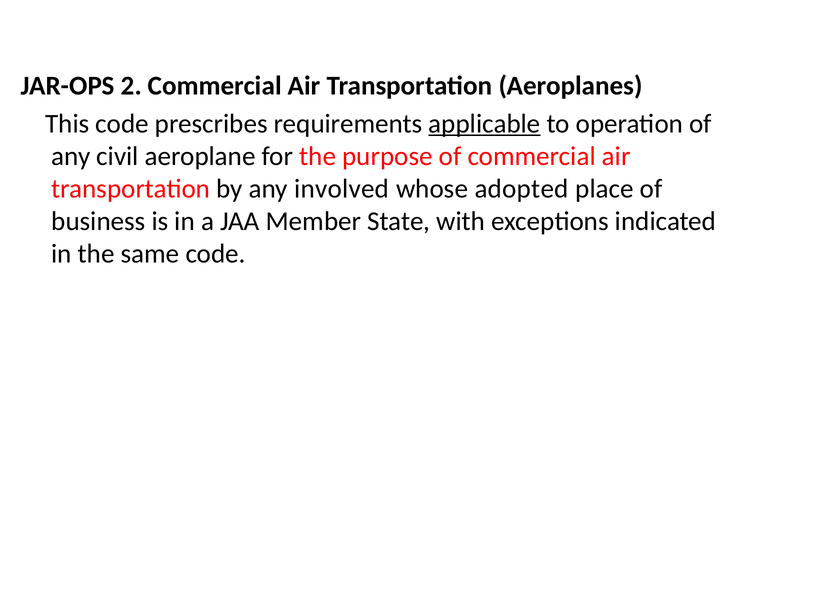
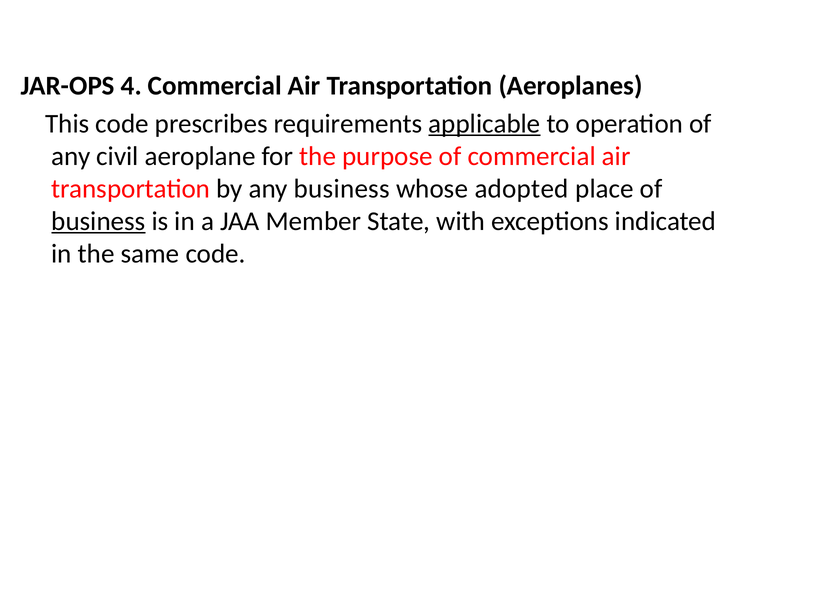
2: 2 -> 4
any involved: involved -> business
business at (98, 221) underline: none -> present
